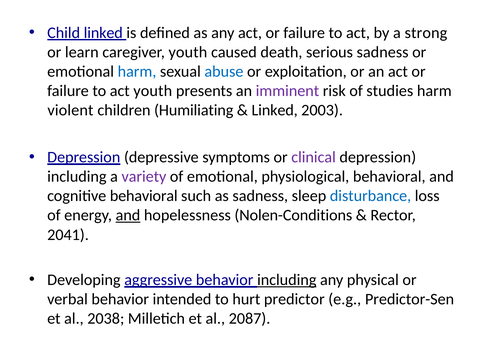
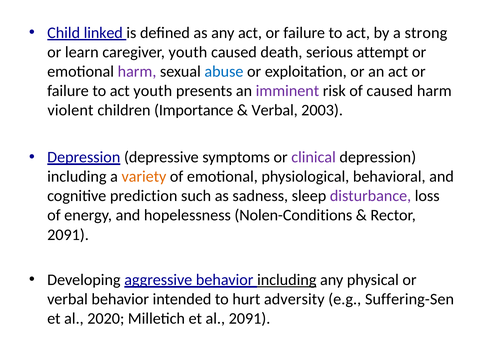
serious sadness: sadness -> attempt
harm at (137, 71) colour: blue -> purple
of studies: studies -> caused
Humiliating: Humiliating -> Importance
Linked at (275, 110): Linked -> Verbal
variety colour: purple -> orange
cognitive behavioral: behavioral -> prediction
disturbance colour: blue -> purple
and at (128, 215) underline: present -> none
2041 at (68, 235): 2041 -> 2091
predictor: predictor -> adversity
Predictor-Sen: Predictor-Sen -> Suffering-Sen
2038: 2038 -> 2020
al 2087: 2087 -> 2091
